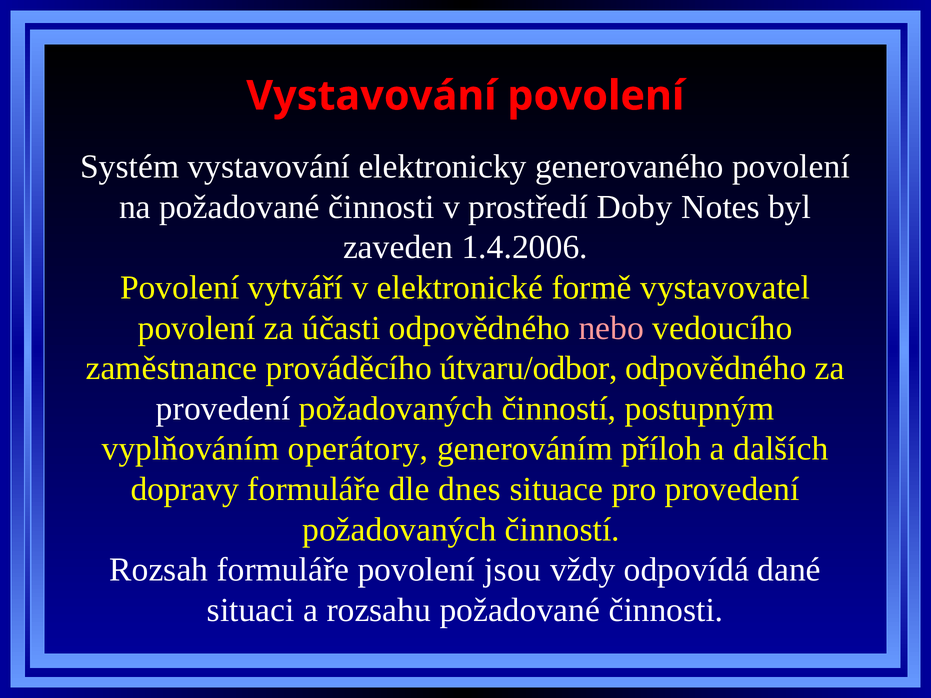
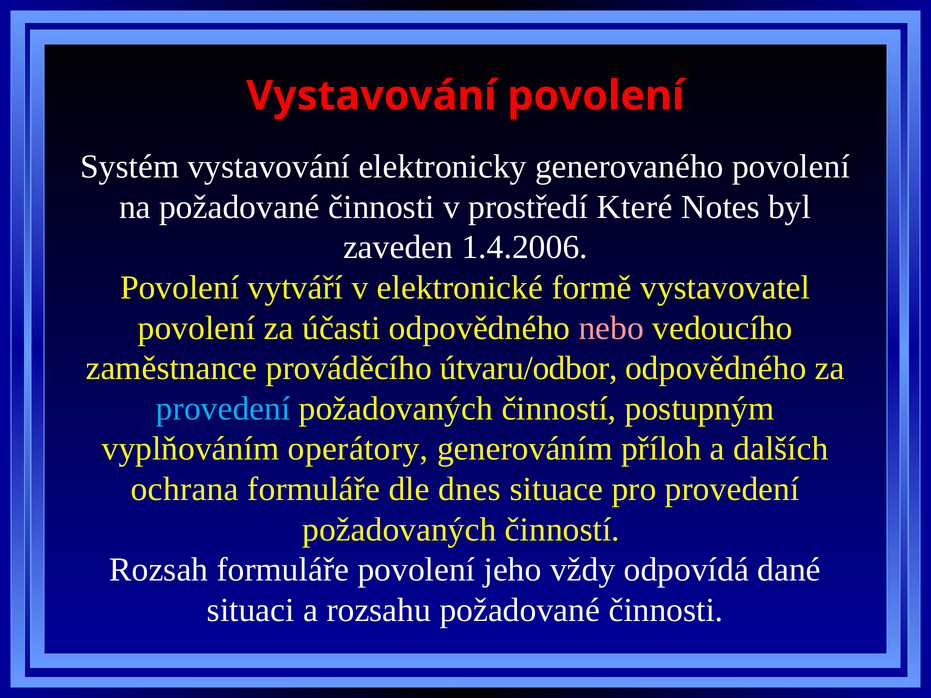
Doby: Doby -> Které
provedení at (223, 409) colour: white -> light blue
dopravy: dopravy -> ochrana
jsou: jsou -> jeho
